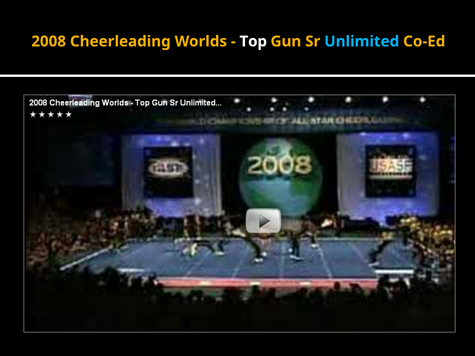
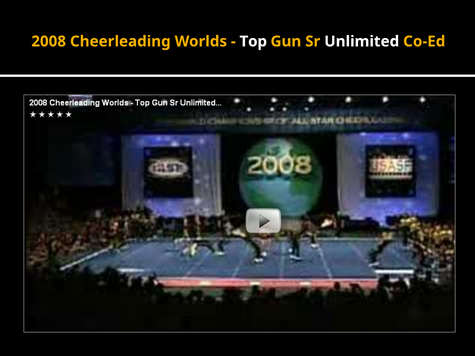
Unlimited colour: light blue -> white
